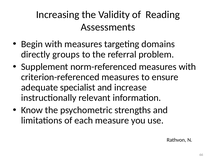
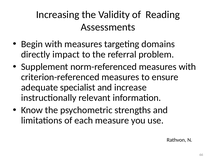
groups: groups -> impact
